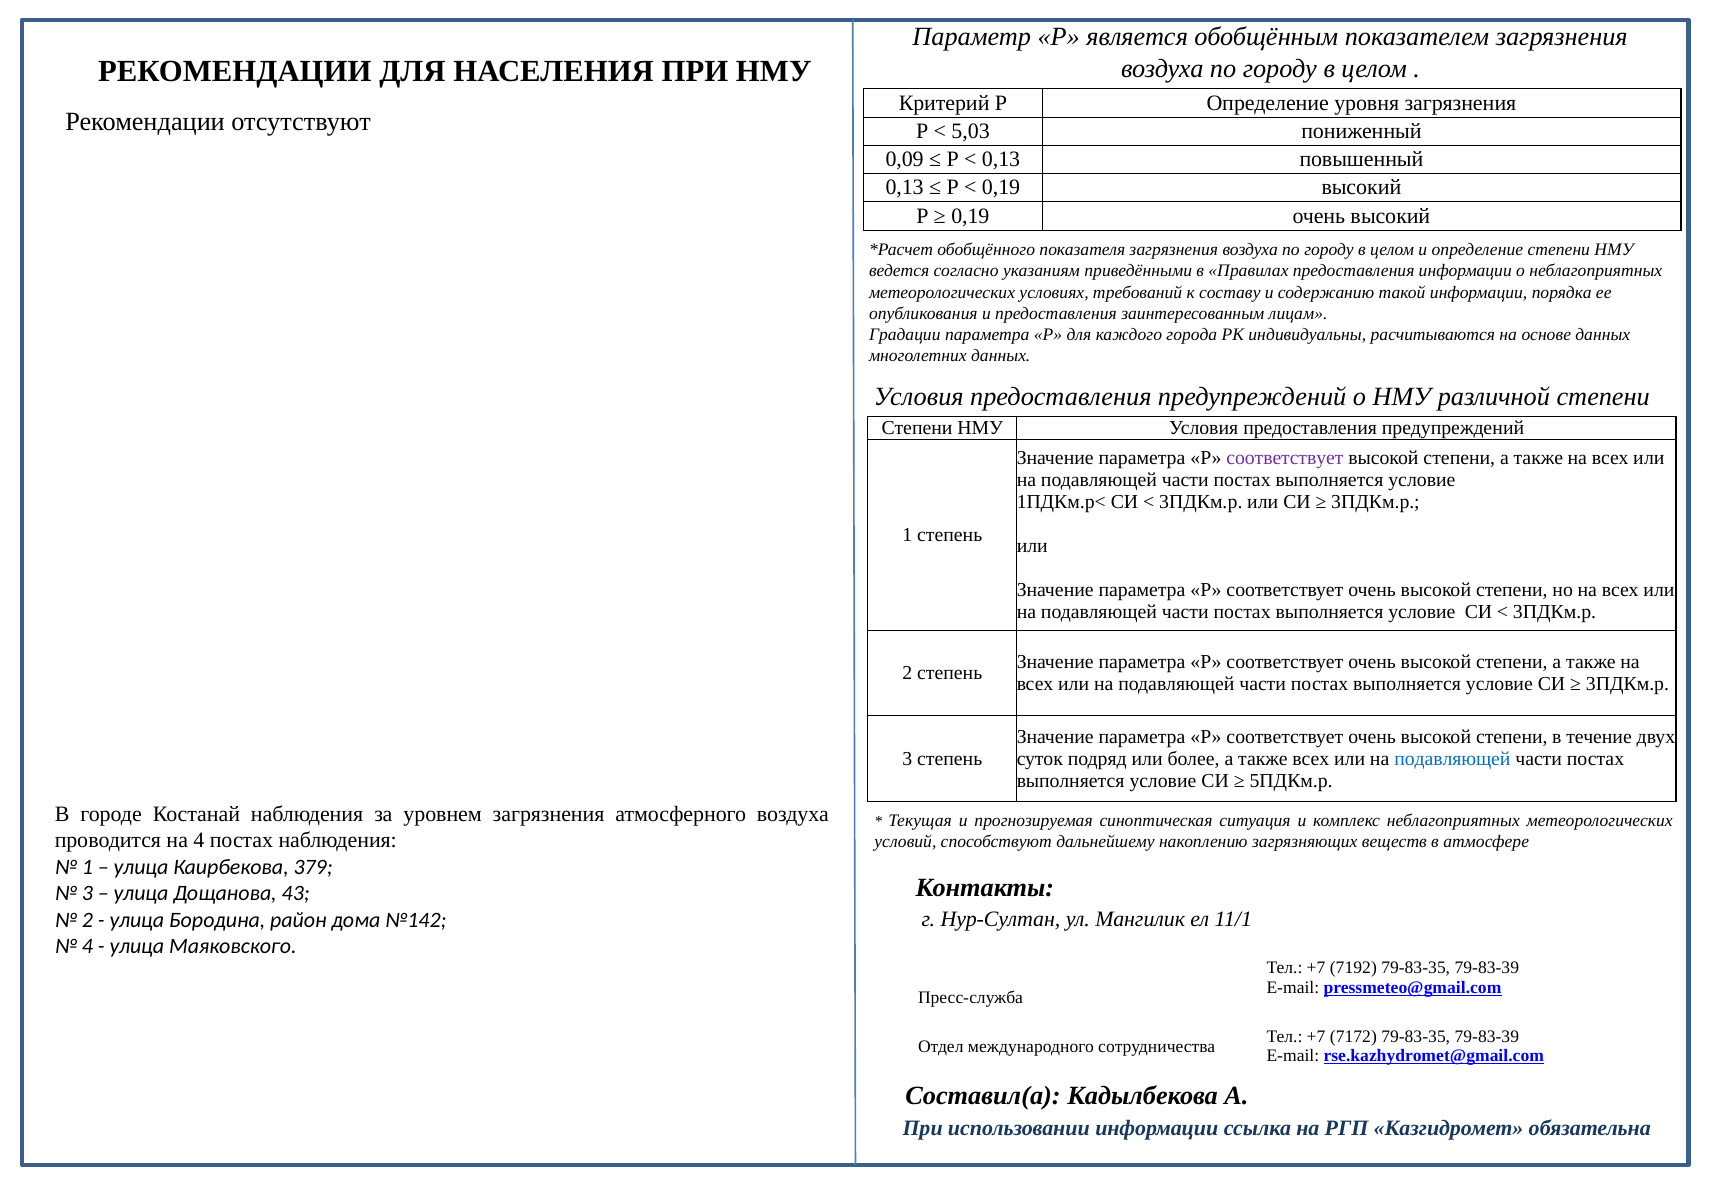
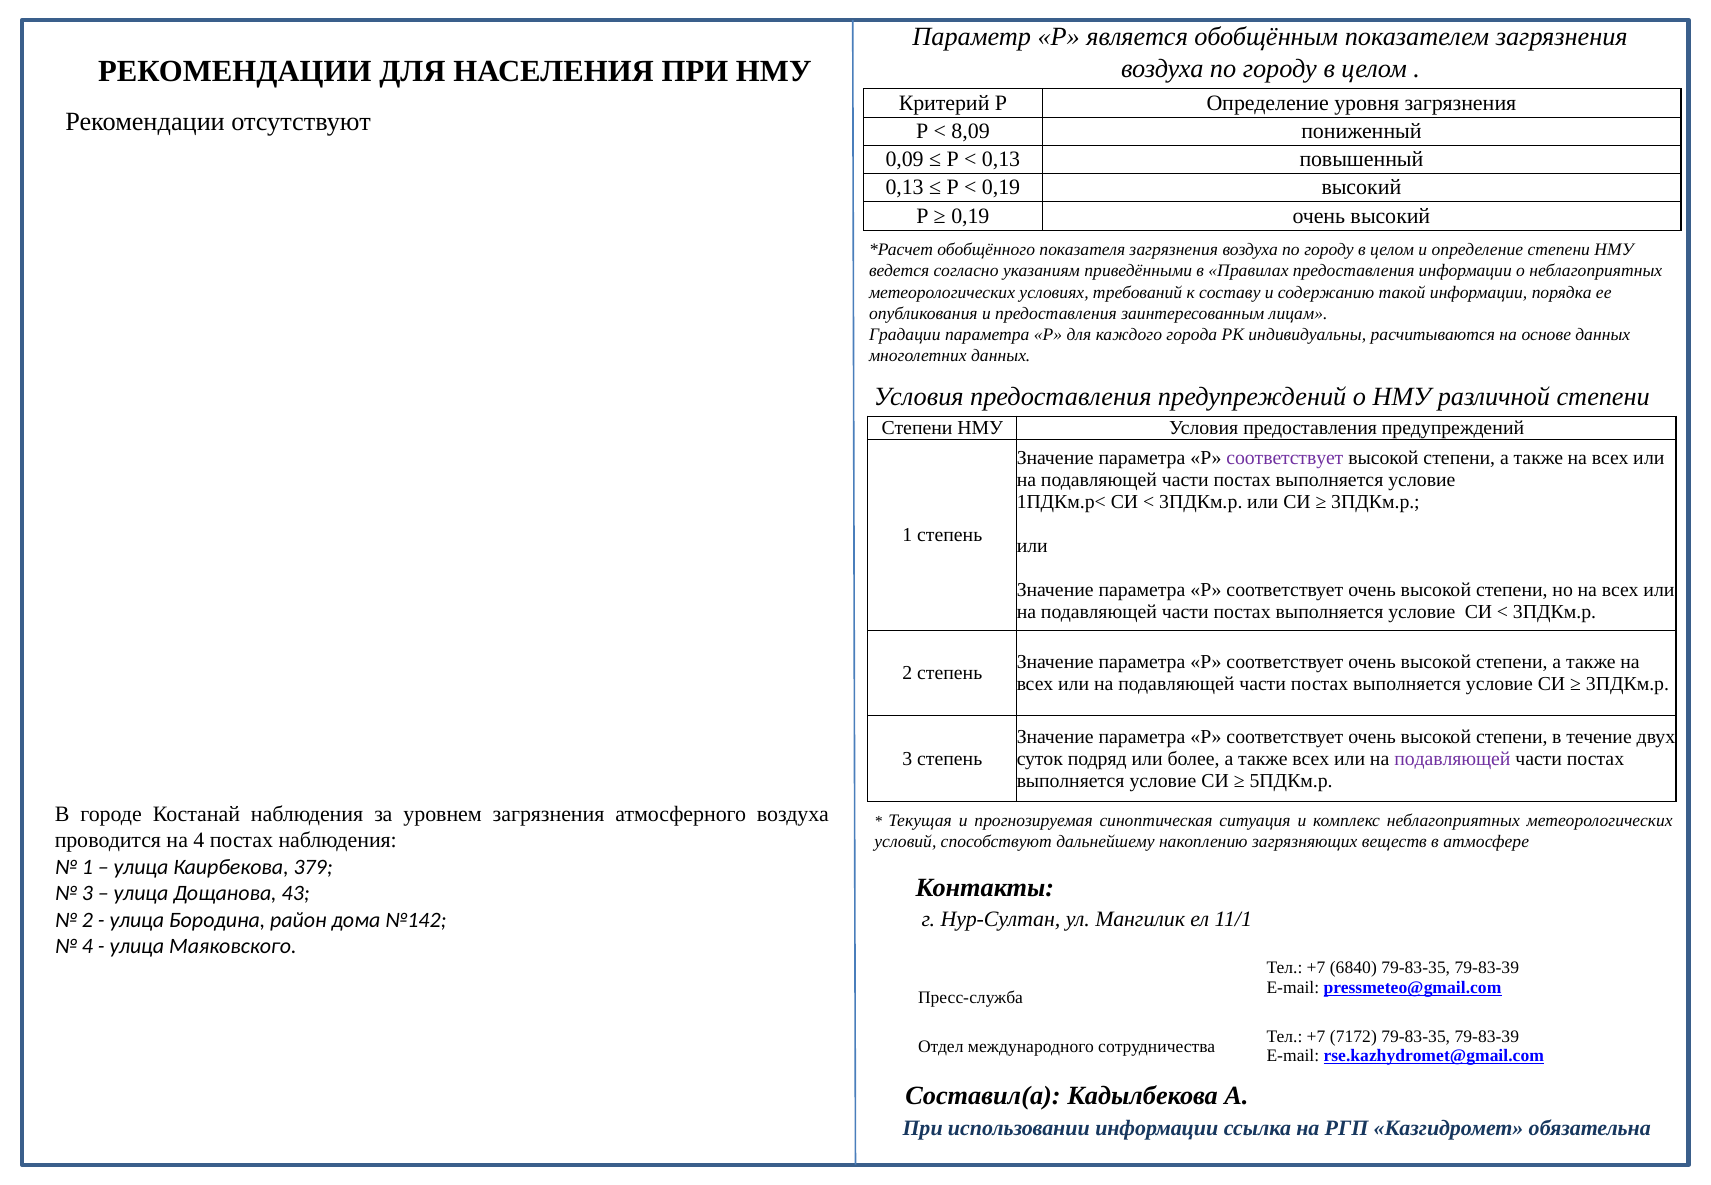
5,03: 5,03 -> 8,09
подавляющей at (1452, 758) colour: blue -> purple
7192: 7192 -> 6840
